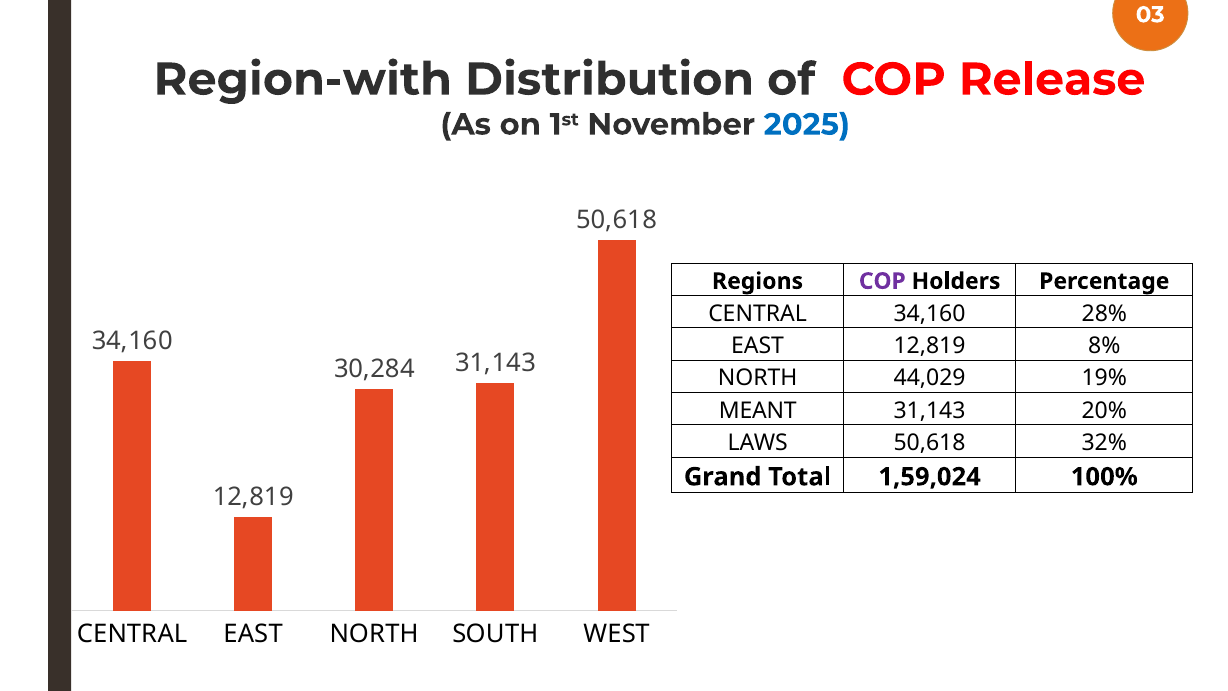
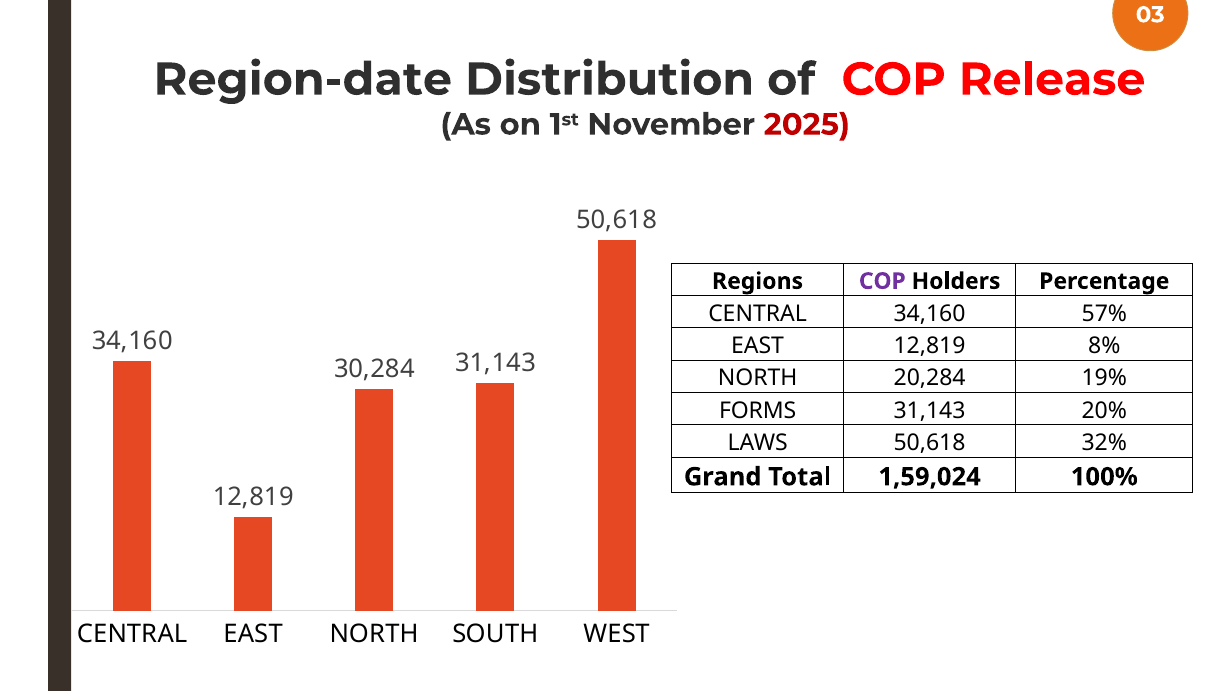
Region-with: Region-with -> Region-date
2025 colour: blue -> red
28%: 28% -> 57%
44,029: 44,029 -> 20,284
MEANT: MEANT -> FORMS
